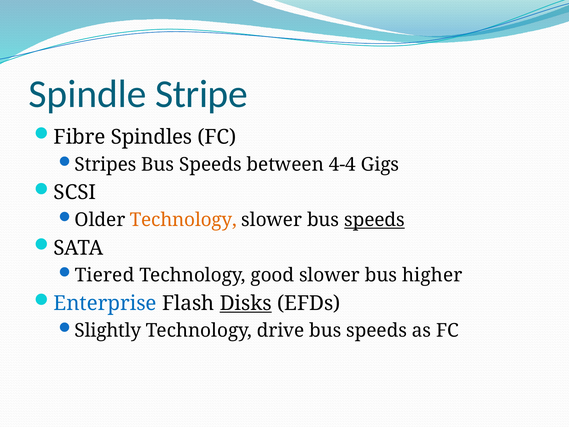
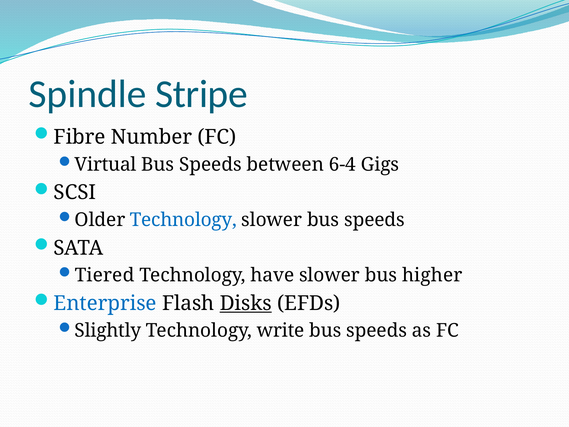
Spindles: Spindles -> Number
Stripes: Stripes -> Virtual
4-4: 4-4 -> 6-4
Technology at (183, 220) colour: orange -> blue
speeds at (375, 220) underline: present -> none
good: good -> have
drive: drive -> write
